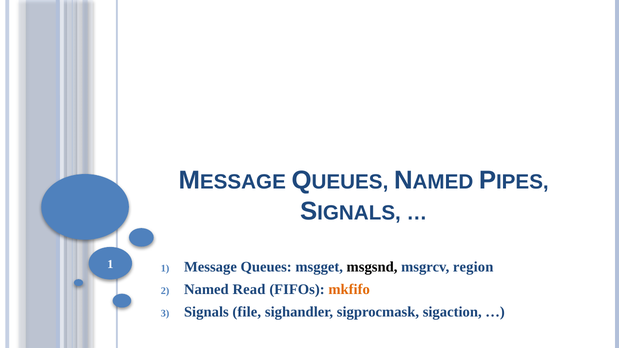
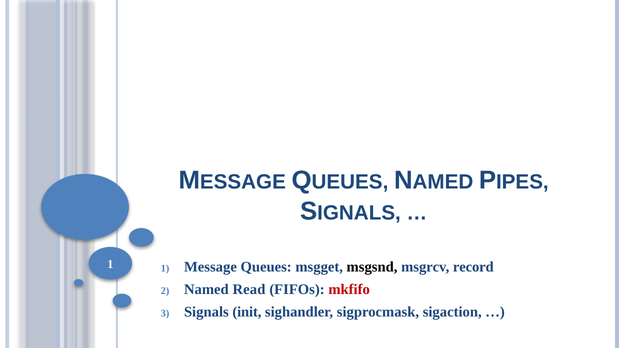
region: region -> record
mkfifo colour: orange -> red
file: file -> init
